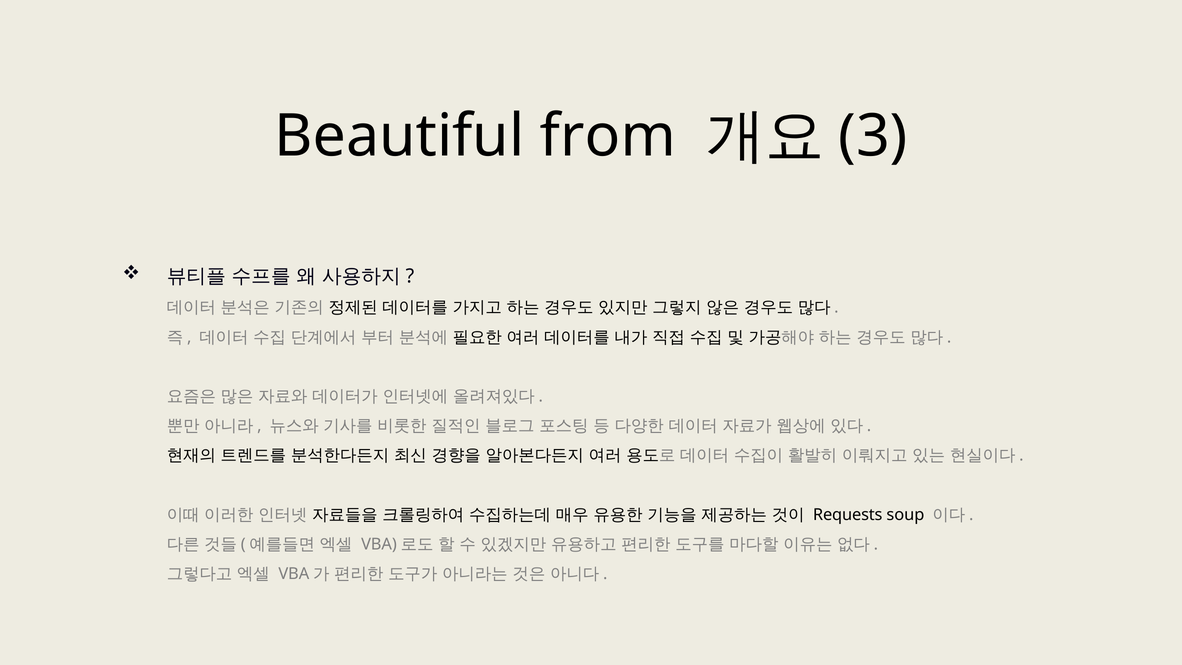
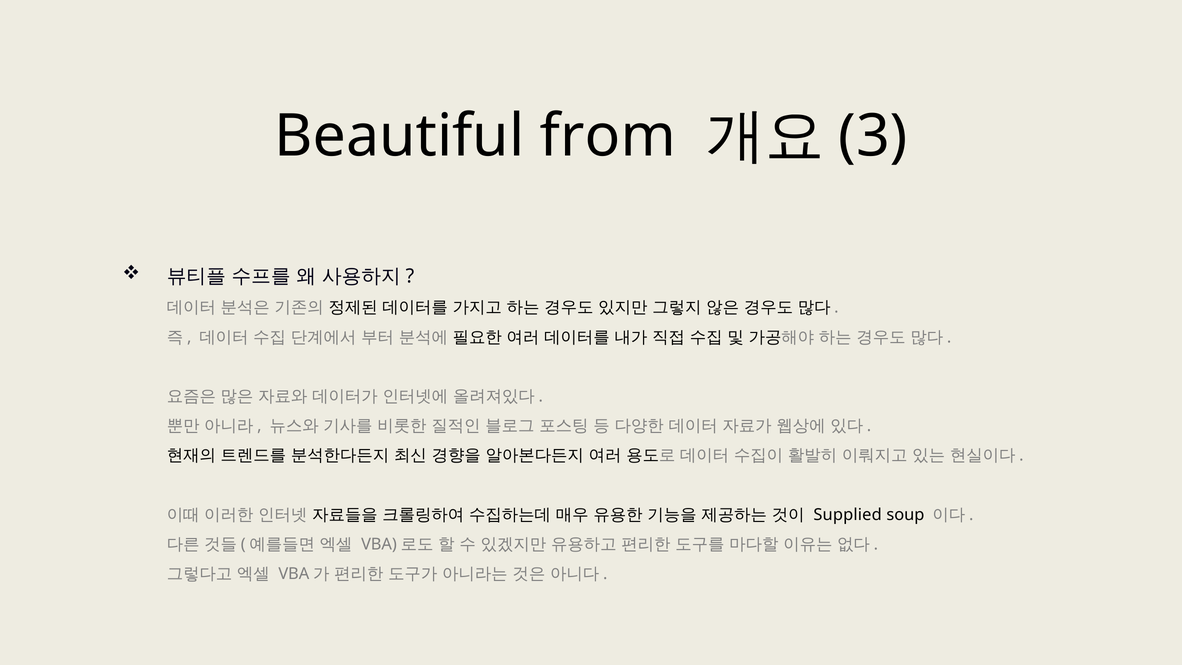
Requests: Requests -> Supplied
